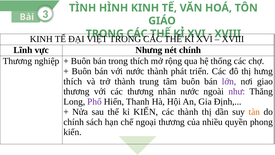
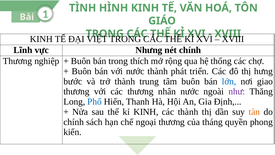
3: 3 -> 1
thích at (73, 81): thích -> bước
lớn colour: purple -> blue
Phố colour: purple -> blue
kỉ KIẾN: KIẾN -> KINH
nhiều: nhiều -> tháng
